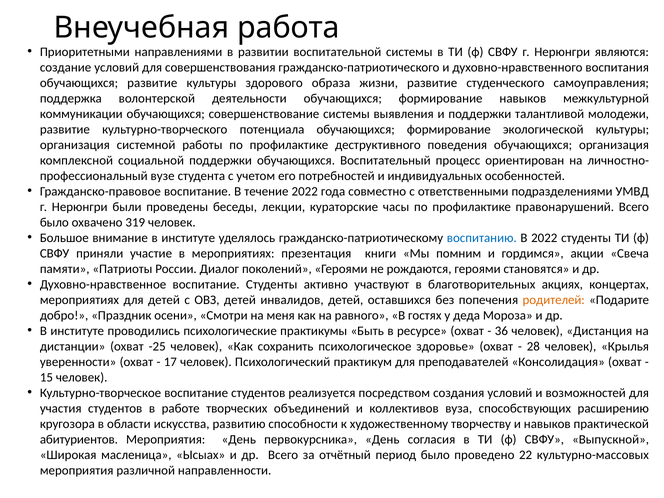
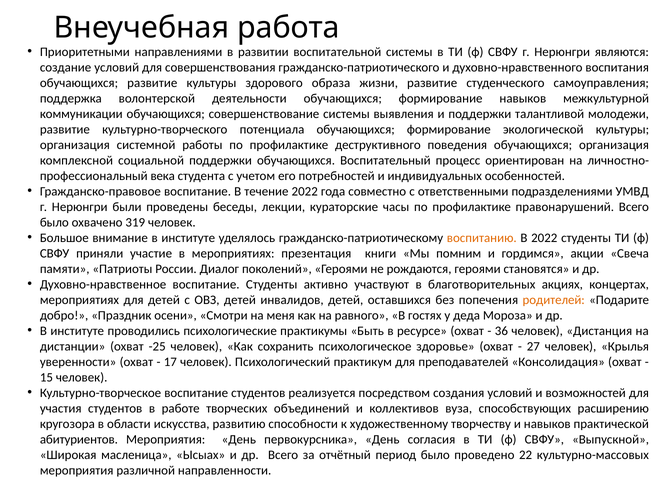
вузе: вузе -> века
воспитанию colour: blue -> orange
28: 28 -> 27
